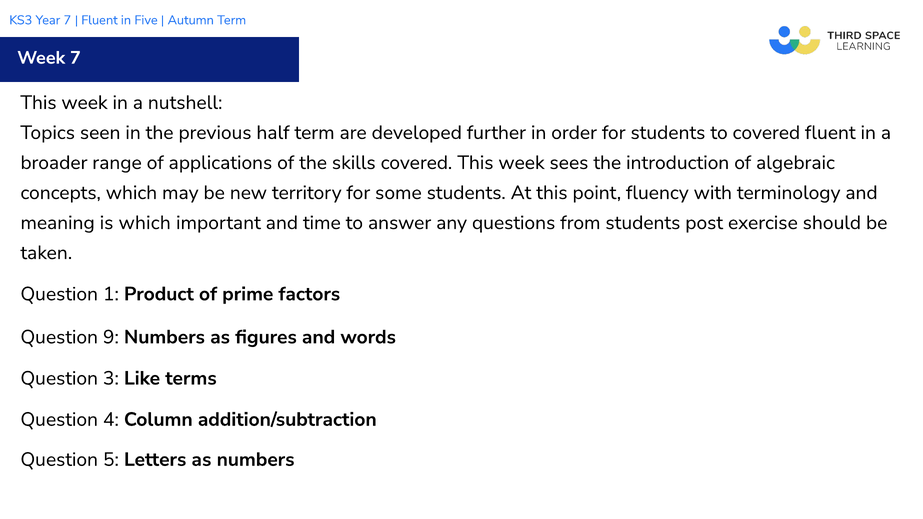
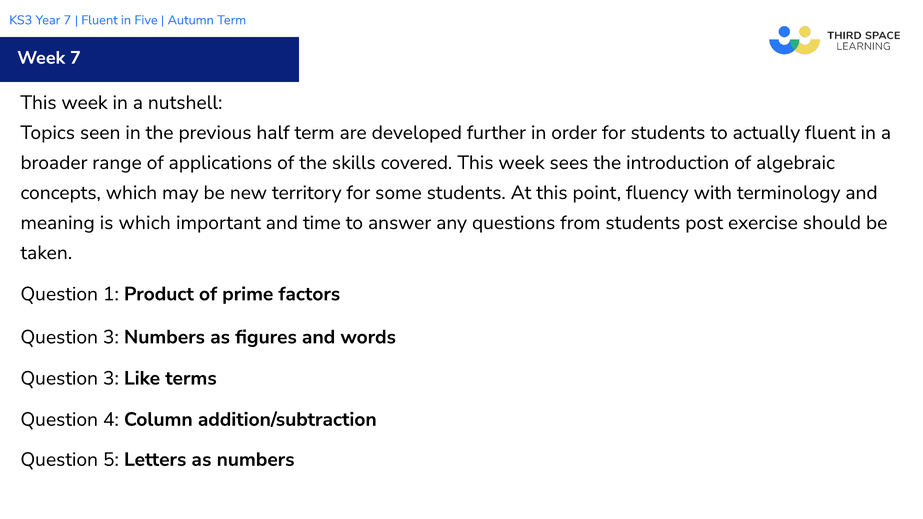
to covered: covered -> actually
9 at (111, 337): 9 -> 3
